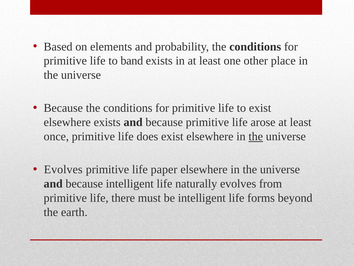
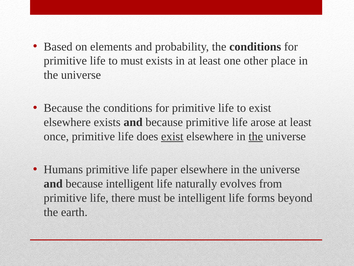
to band: band -> must
exist at (172, 136) underline: none -> present
Evolves at (63, 169): Evolves -> Humans
